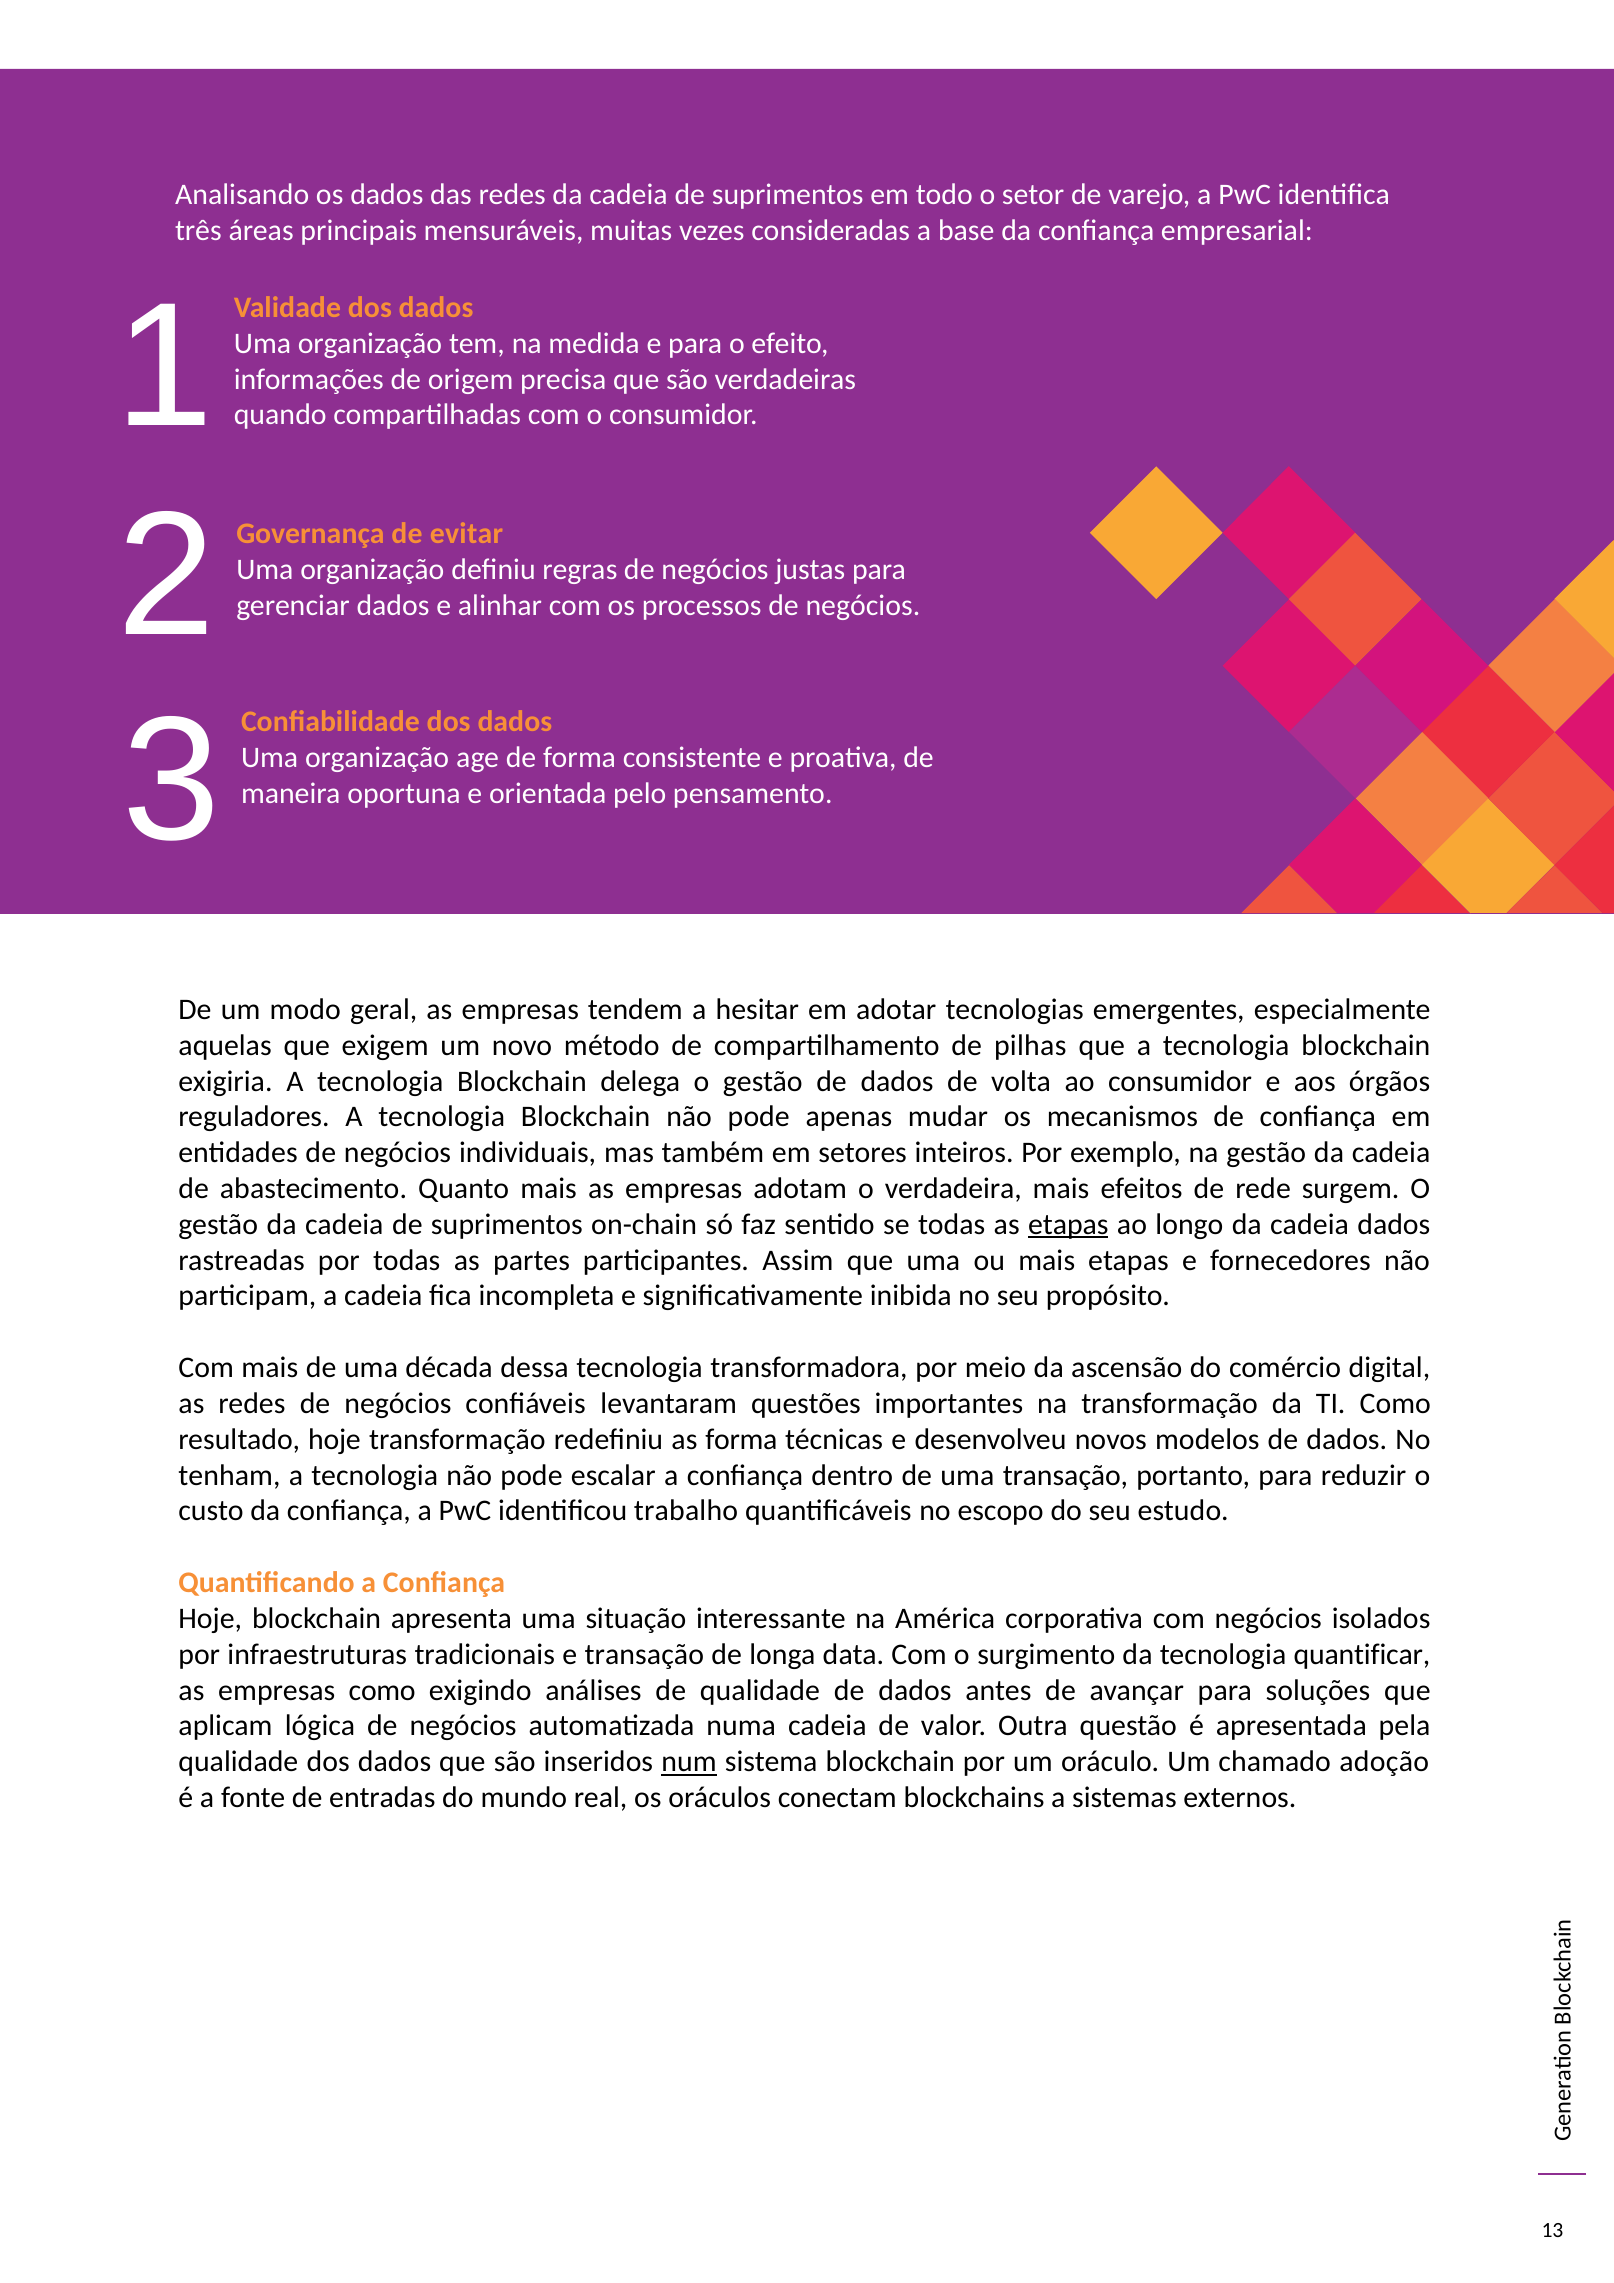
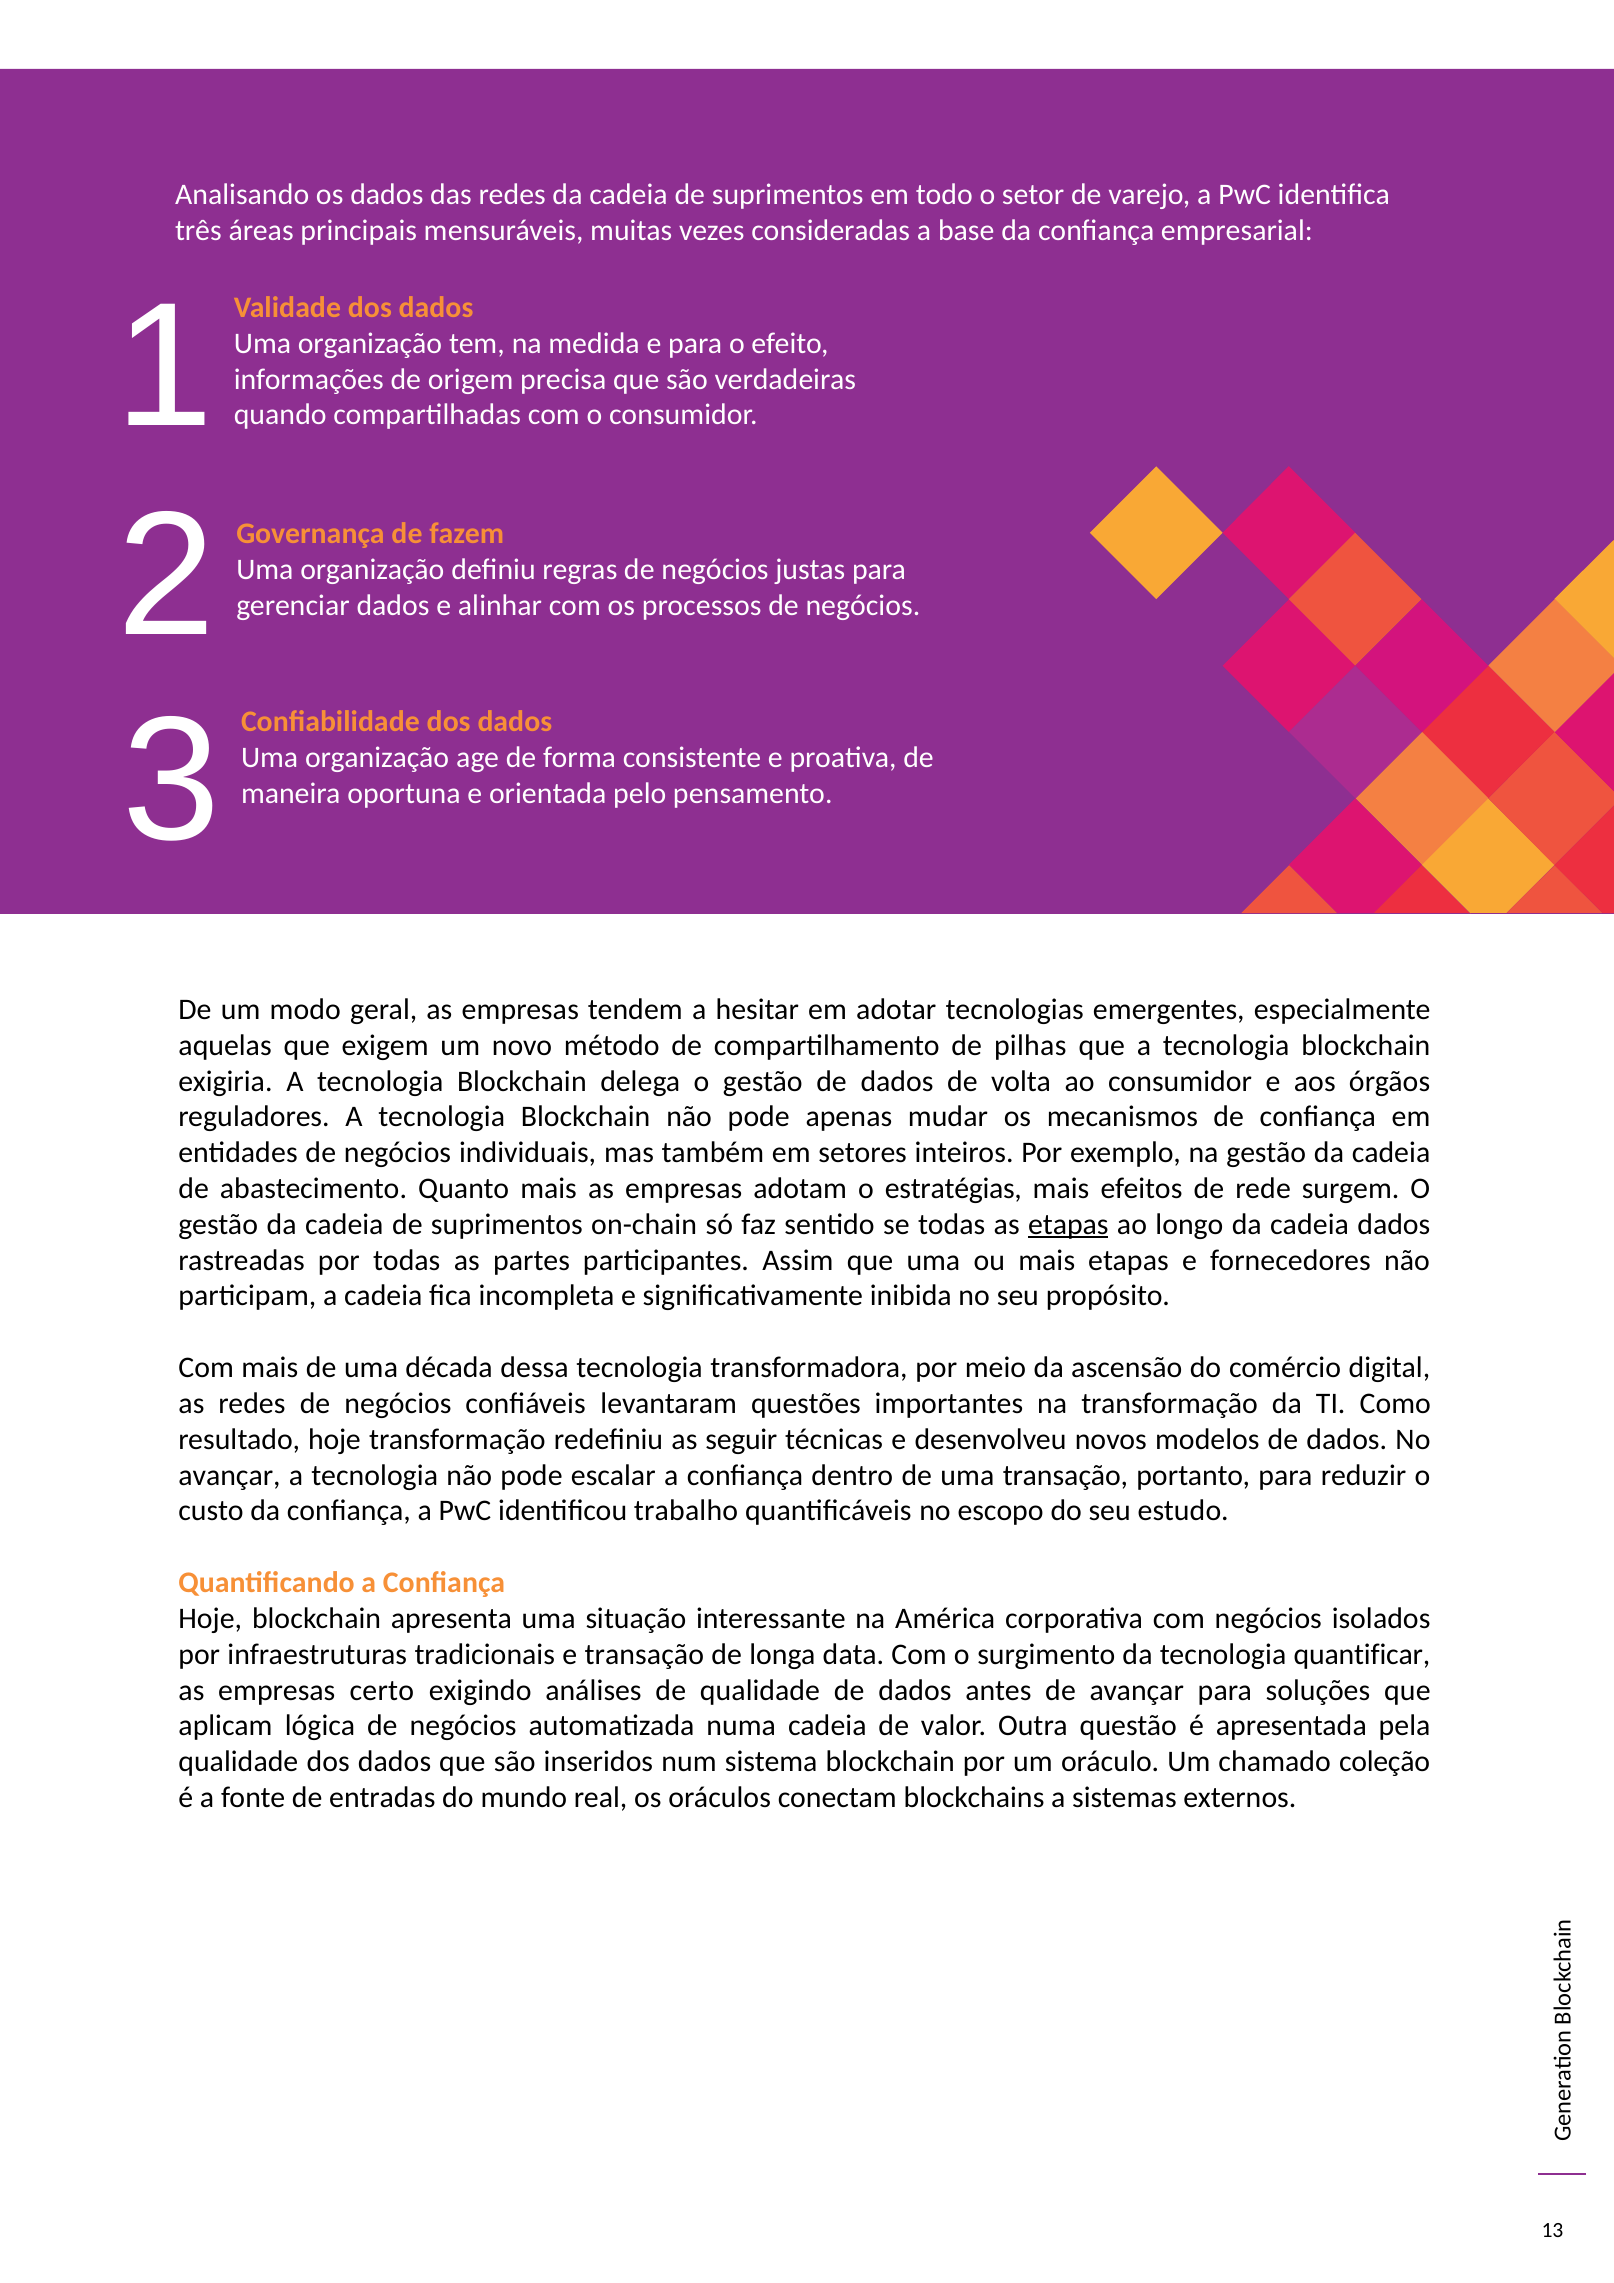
evitar: evitar -> fazem
verdadeira: verdadeira -> estratégias
as forma: forma -> seguir
tenham at (229, 1475): tenham -> avançar
empresas como: como -> certo
num underline: present -> none
adoção: adoção -> coleção
